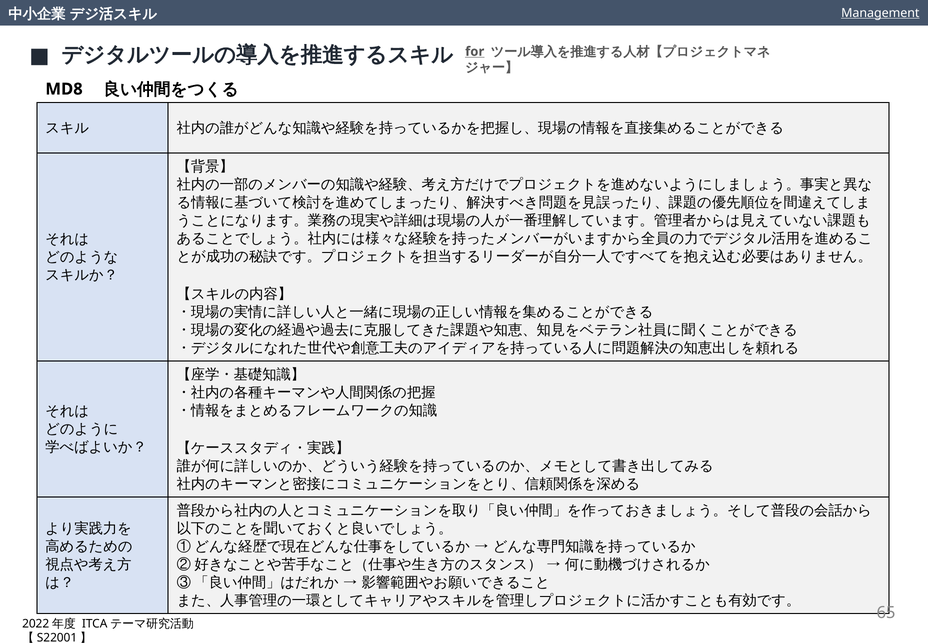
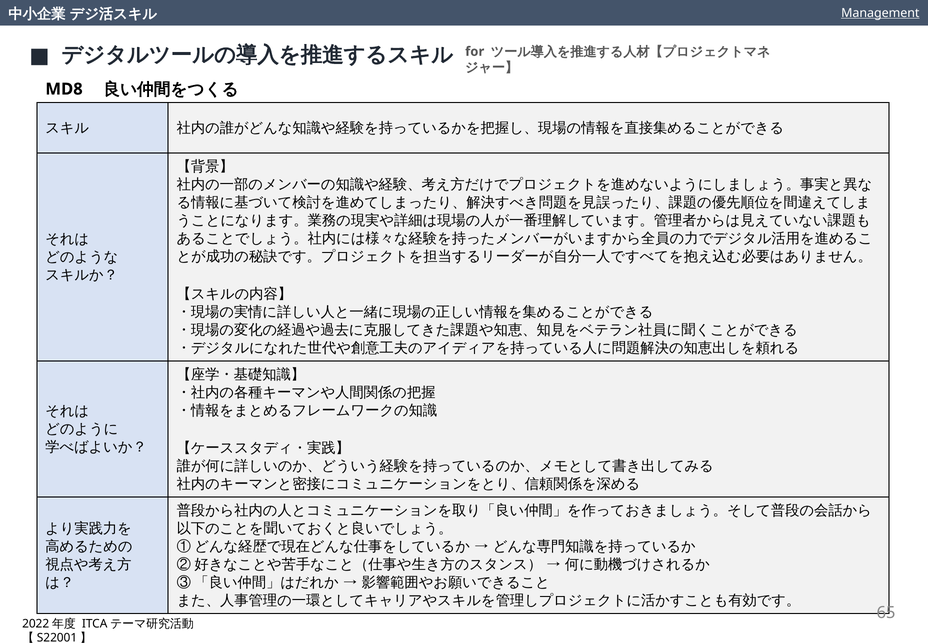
for underline: present -> none
